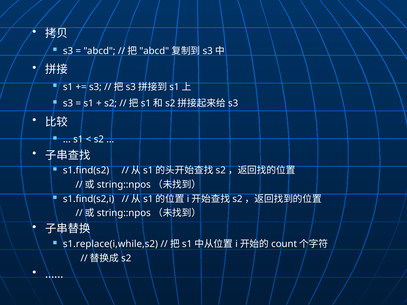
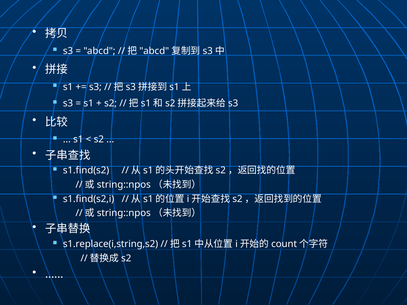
s1.replace(i,while,s2: s1.replace(i,while,s2 -> s1.replace(i,string,s2
